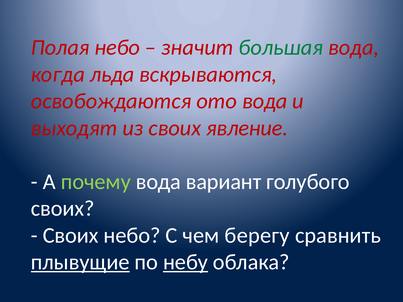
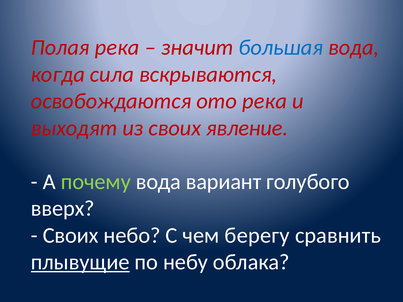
Полая небо: небо -> река
большая colour: green -> blue
льда: льда -> сила
ото вода: вода -> река
своих at (63, 209): своих -> вверх
небу underline: present -> none
